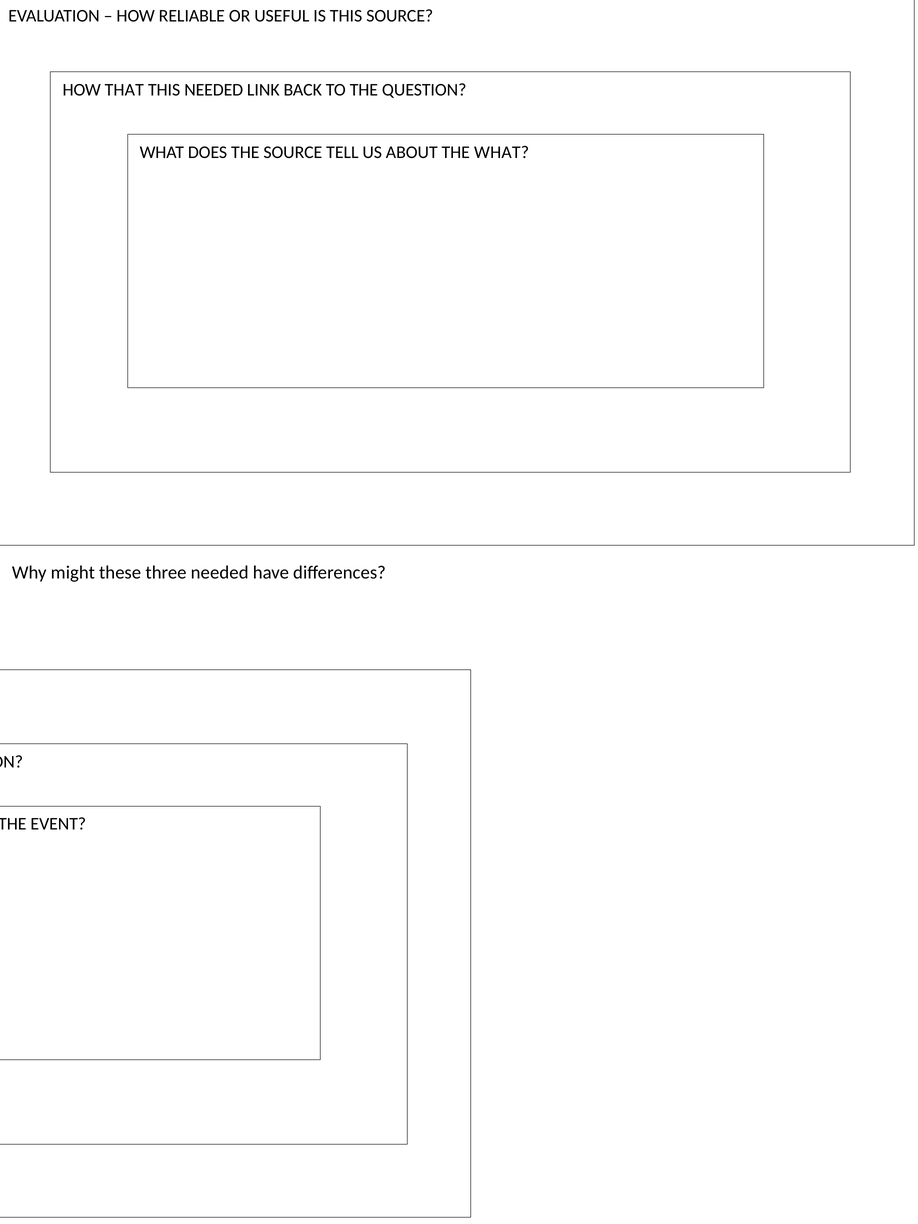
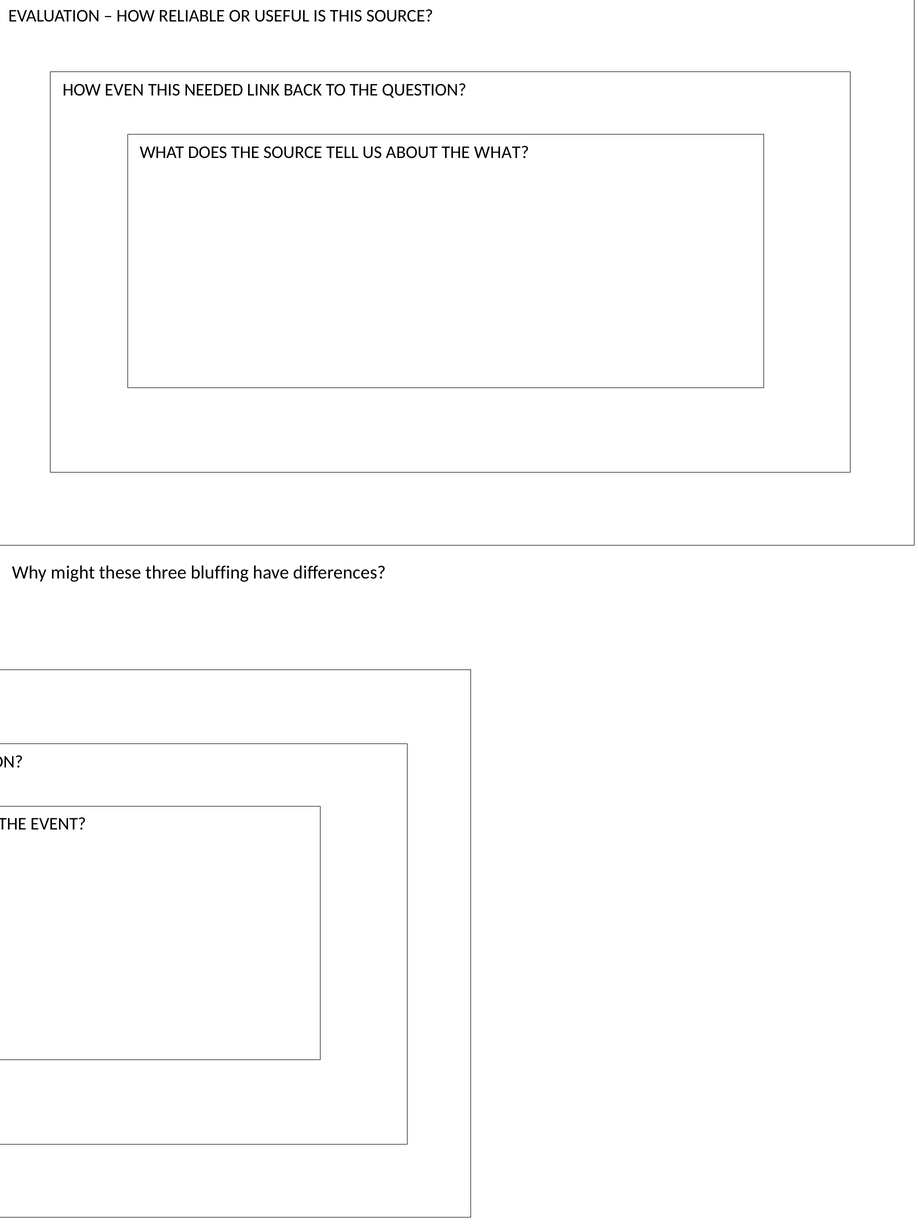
THAT: THAT -> EVEN
three needed: needed -> bluffing
